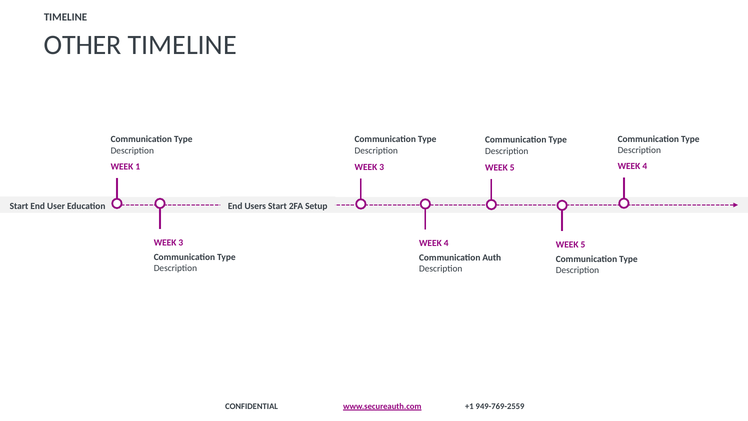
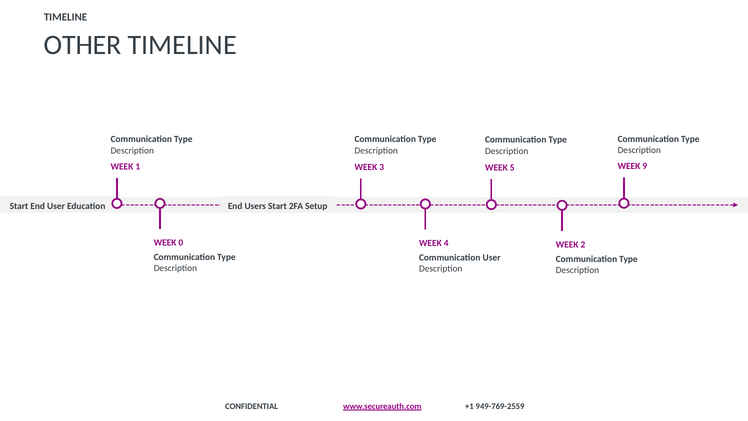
4 at (645, 166): 4 -> 9
3 at (181, 243): 3 -> 0
5 at (583, 245): 5 -> 2
Communication Auth: Auth -> User
